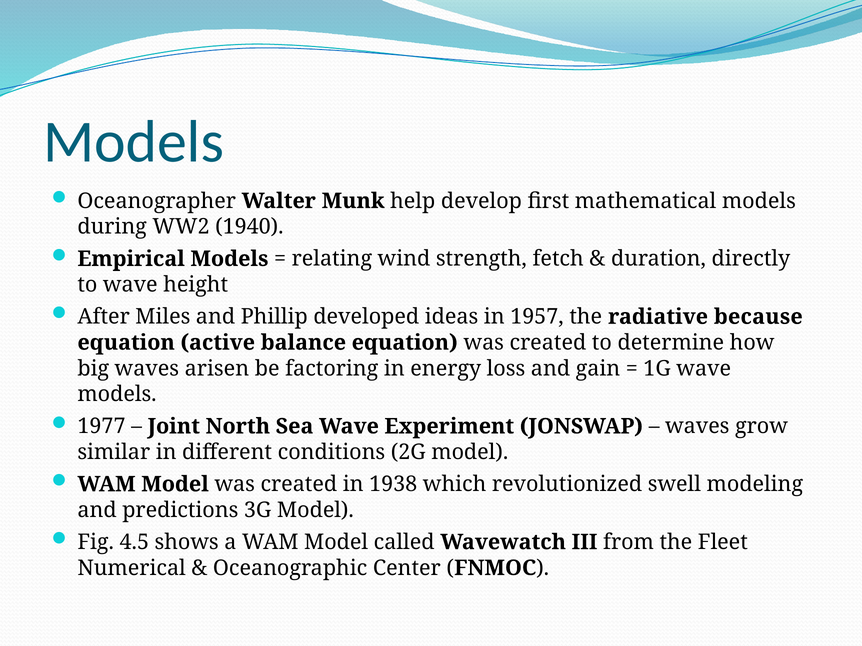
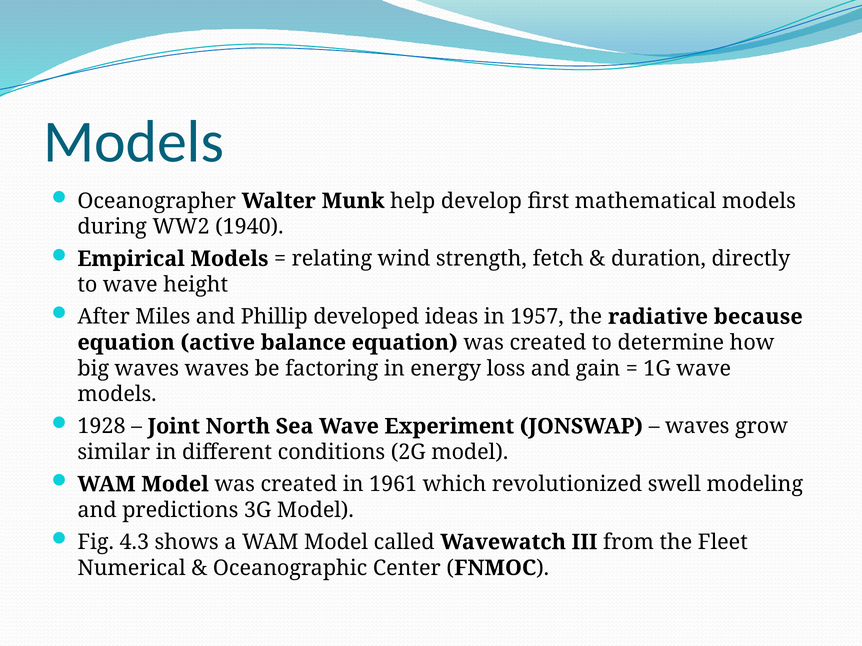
waves arisen: arisen -> waves
1977: 1977 -> 1928
1938: 1938 -> 1961
4.5: 4.5 -> 4.3
